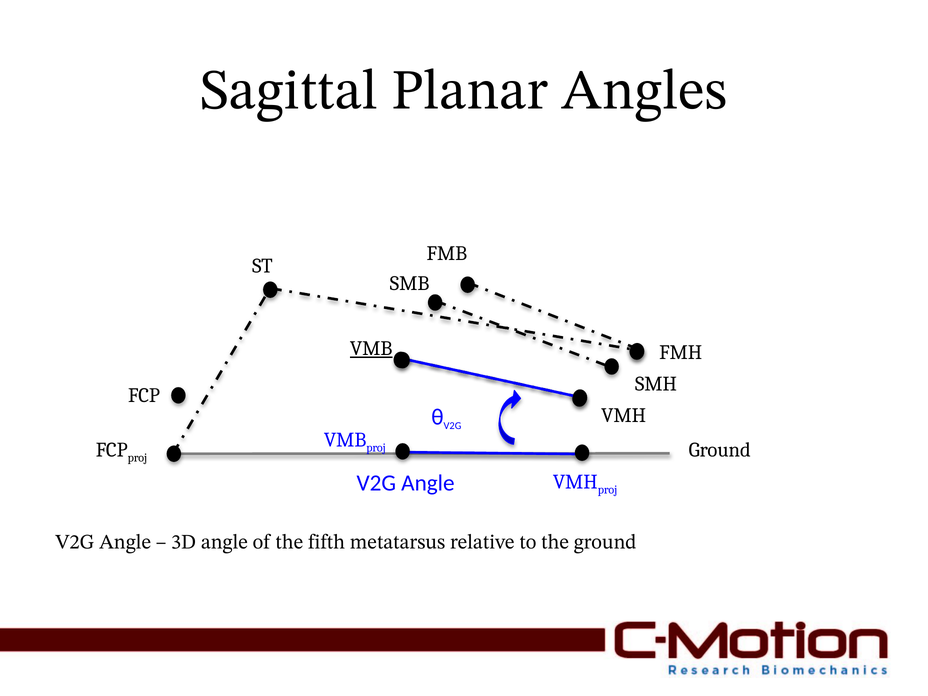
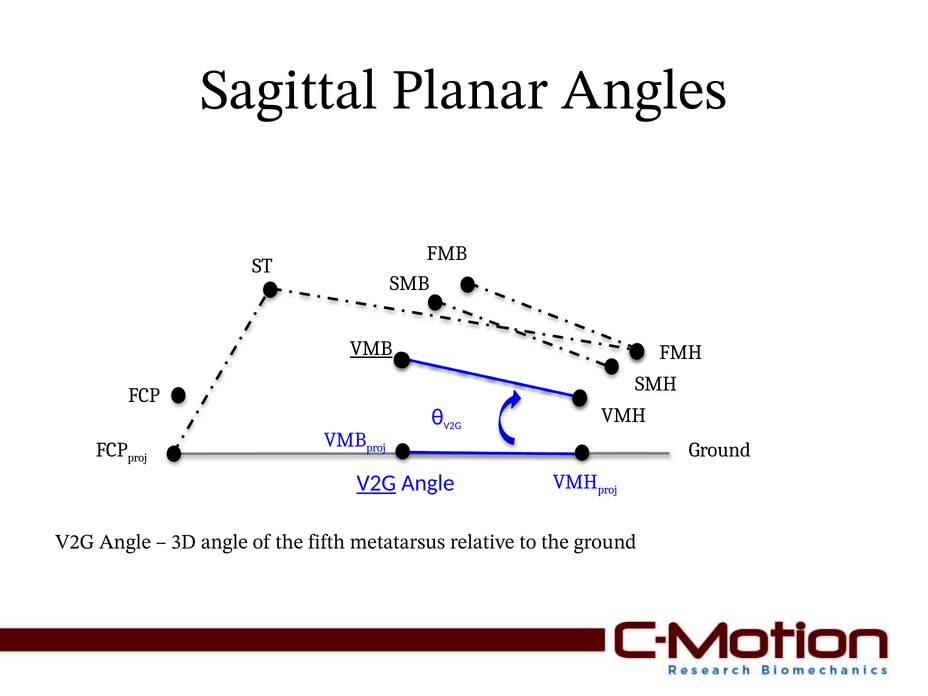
V2G at (376, 483) underline: none -> present
